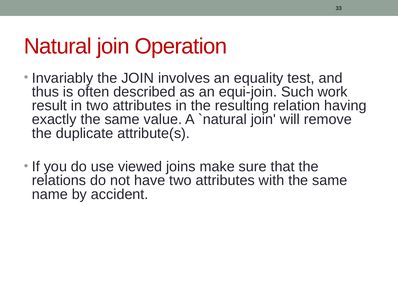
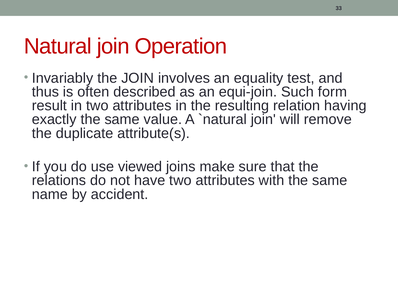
work: work -> form
